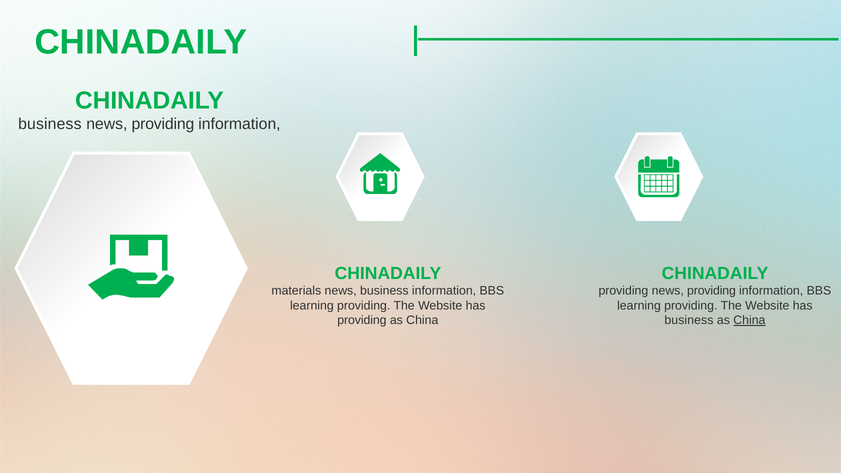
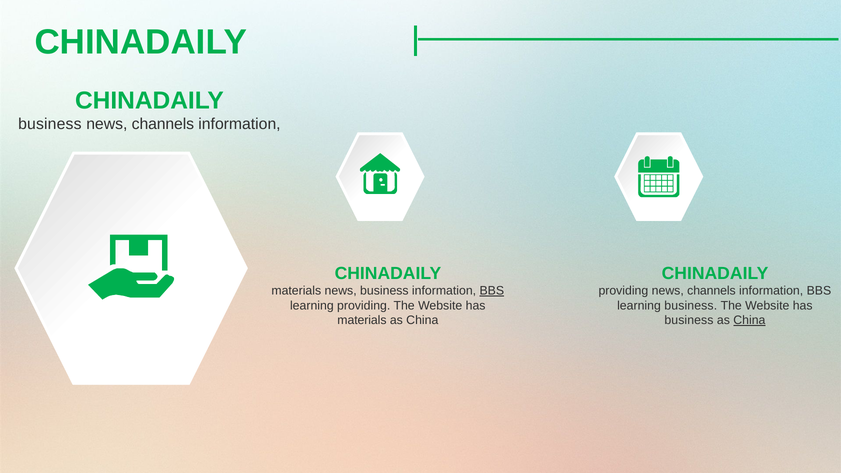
providing at (163, 124): providing -> channels
BBS at (492, 291) underline: none -> present
providing news providing: providing -> channels
providing at (691, 306): providing -> business
providing at (362, 320): providing -> materials
